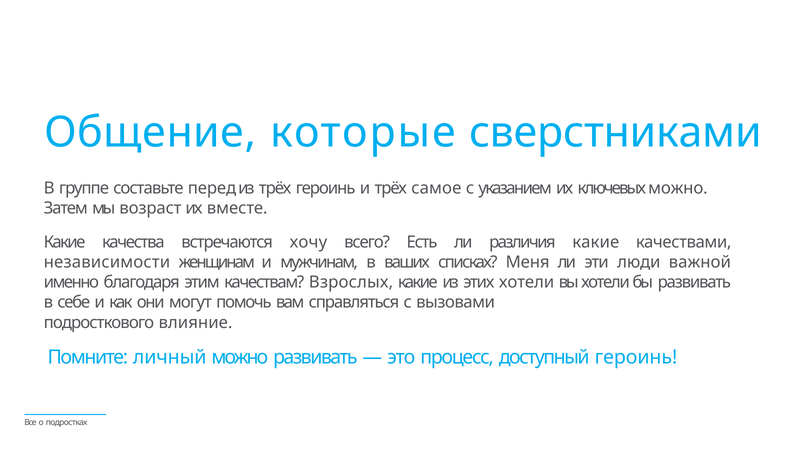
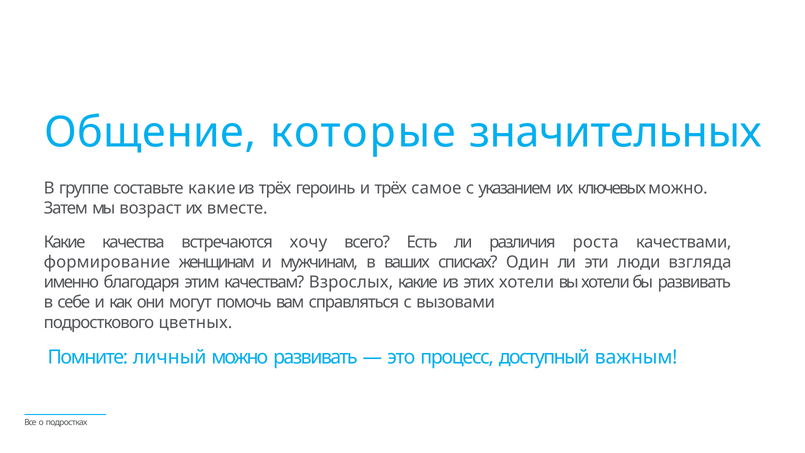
сверстниками: сверстниками -> значительных
составьте перед: перед -> какие
различия какие: какие -> роста
независимости: независимости -> формирование
Меня: Меня -> Один
важной: важной -> взгляда
влияние: влияние -> цветных
доступный героинь: героинь -> важным
